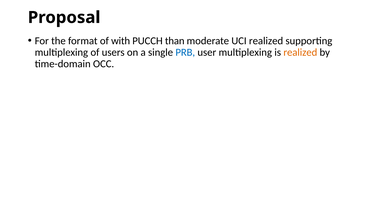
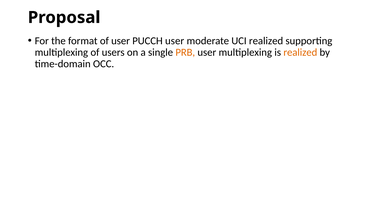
of with: with -> user
PUCCH than: than -> user
PRB colour: blue -> orange
